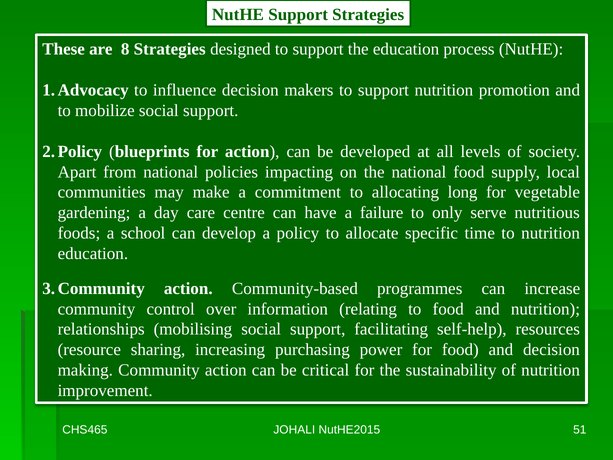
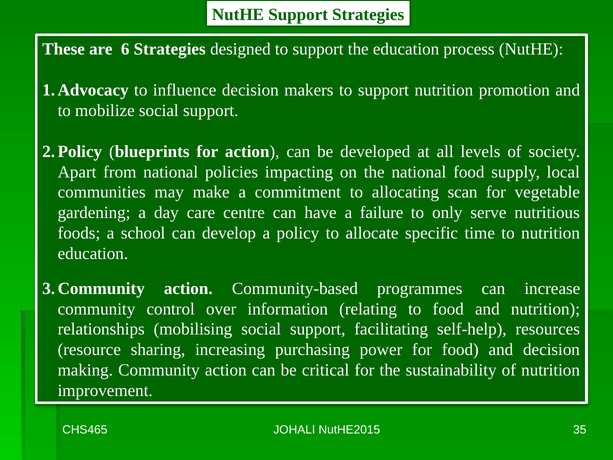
8: 8 -> 6
long: long -> scan
51: 51 -> 35
